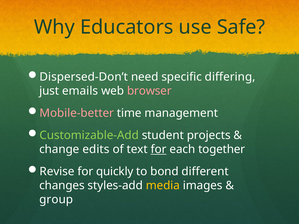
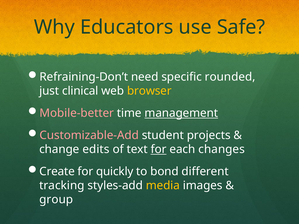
Dispersed-Don’t: Dispersed-Don’t -> Refraining-Don’t
differing: differing -> rounded
emails: emails -> clinical
browser colour: pink -> yellow
management underline: none -> present
Customizable-Add colour: light green -> pink
together: together -> changes
Revise: Revise -> Create
changes: changes -> tracking
